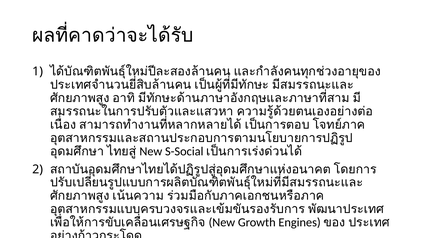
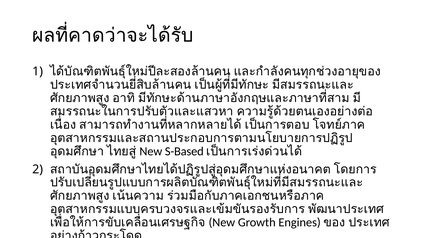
S-Social: S-Social -> S-Based
